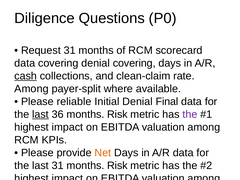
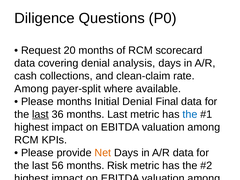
Request 31: 31 -> 20
denial covering: covering -> analysis
cash at (26, 76) underline: present -> none
Please reliable: reliable -> months
36 months Risk: Risk -> Last
the at (190, 114) colour: purple -> blue
last 31: 31 -> 56
